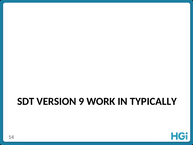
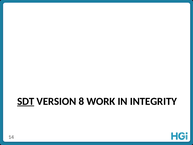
SDT underline: none -> present
9: 9 -> 8
TYPICALLY: TYPICALLY -> INTEGRITY
